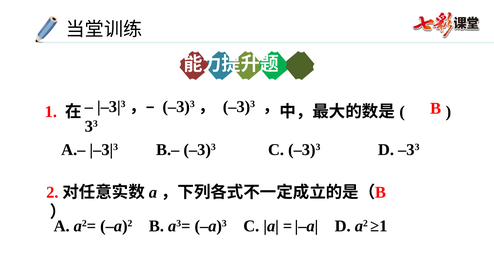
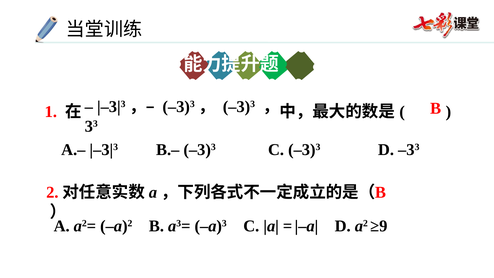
≥1: ≥1 -> ≥9
